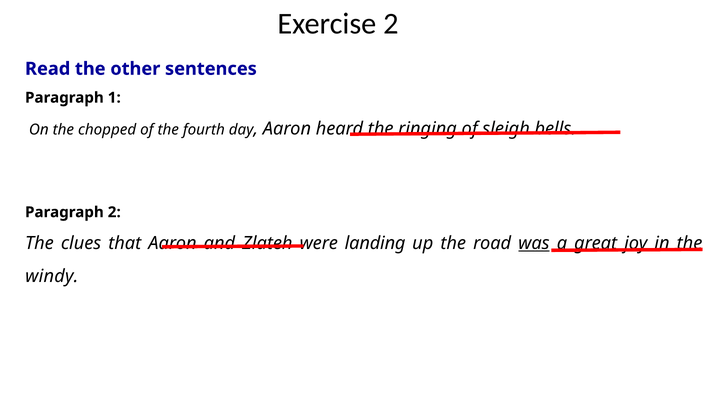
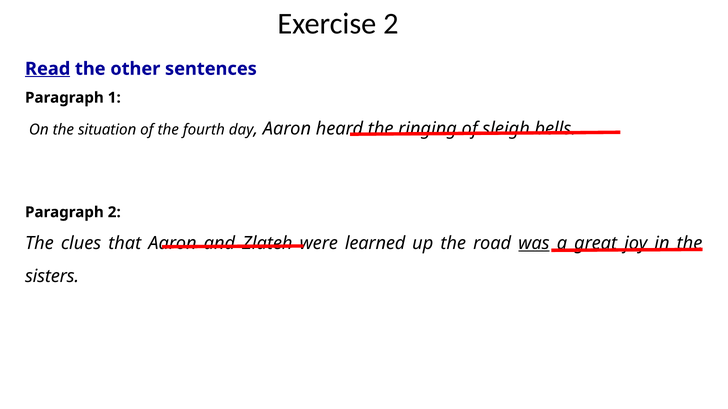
Read underline: none -> present
chopped: chopped -> situation
landing: landing -> learned
windy: windy -> sisters
